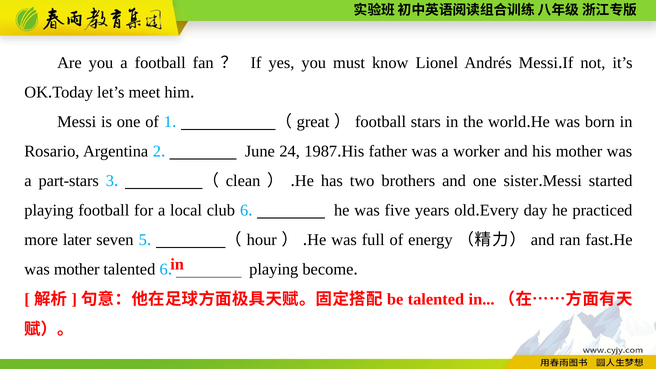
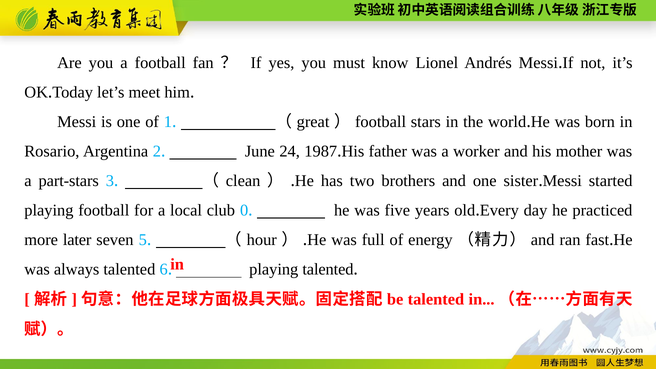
club 6: 6 -> 0
was mother: mother -> always
playing become: become -> talented
